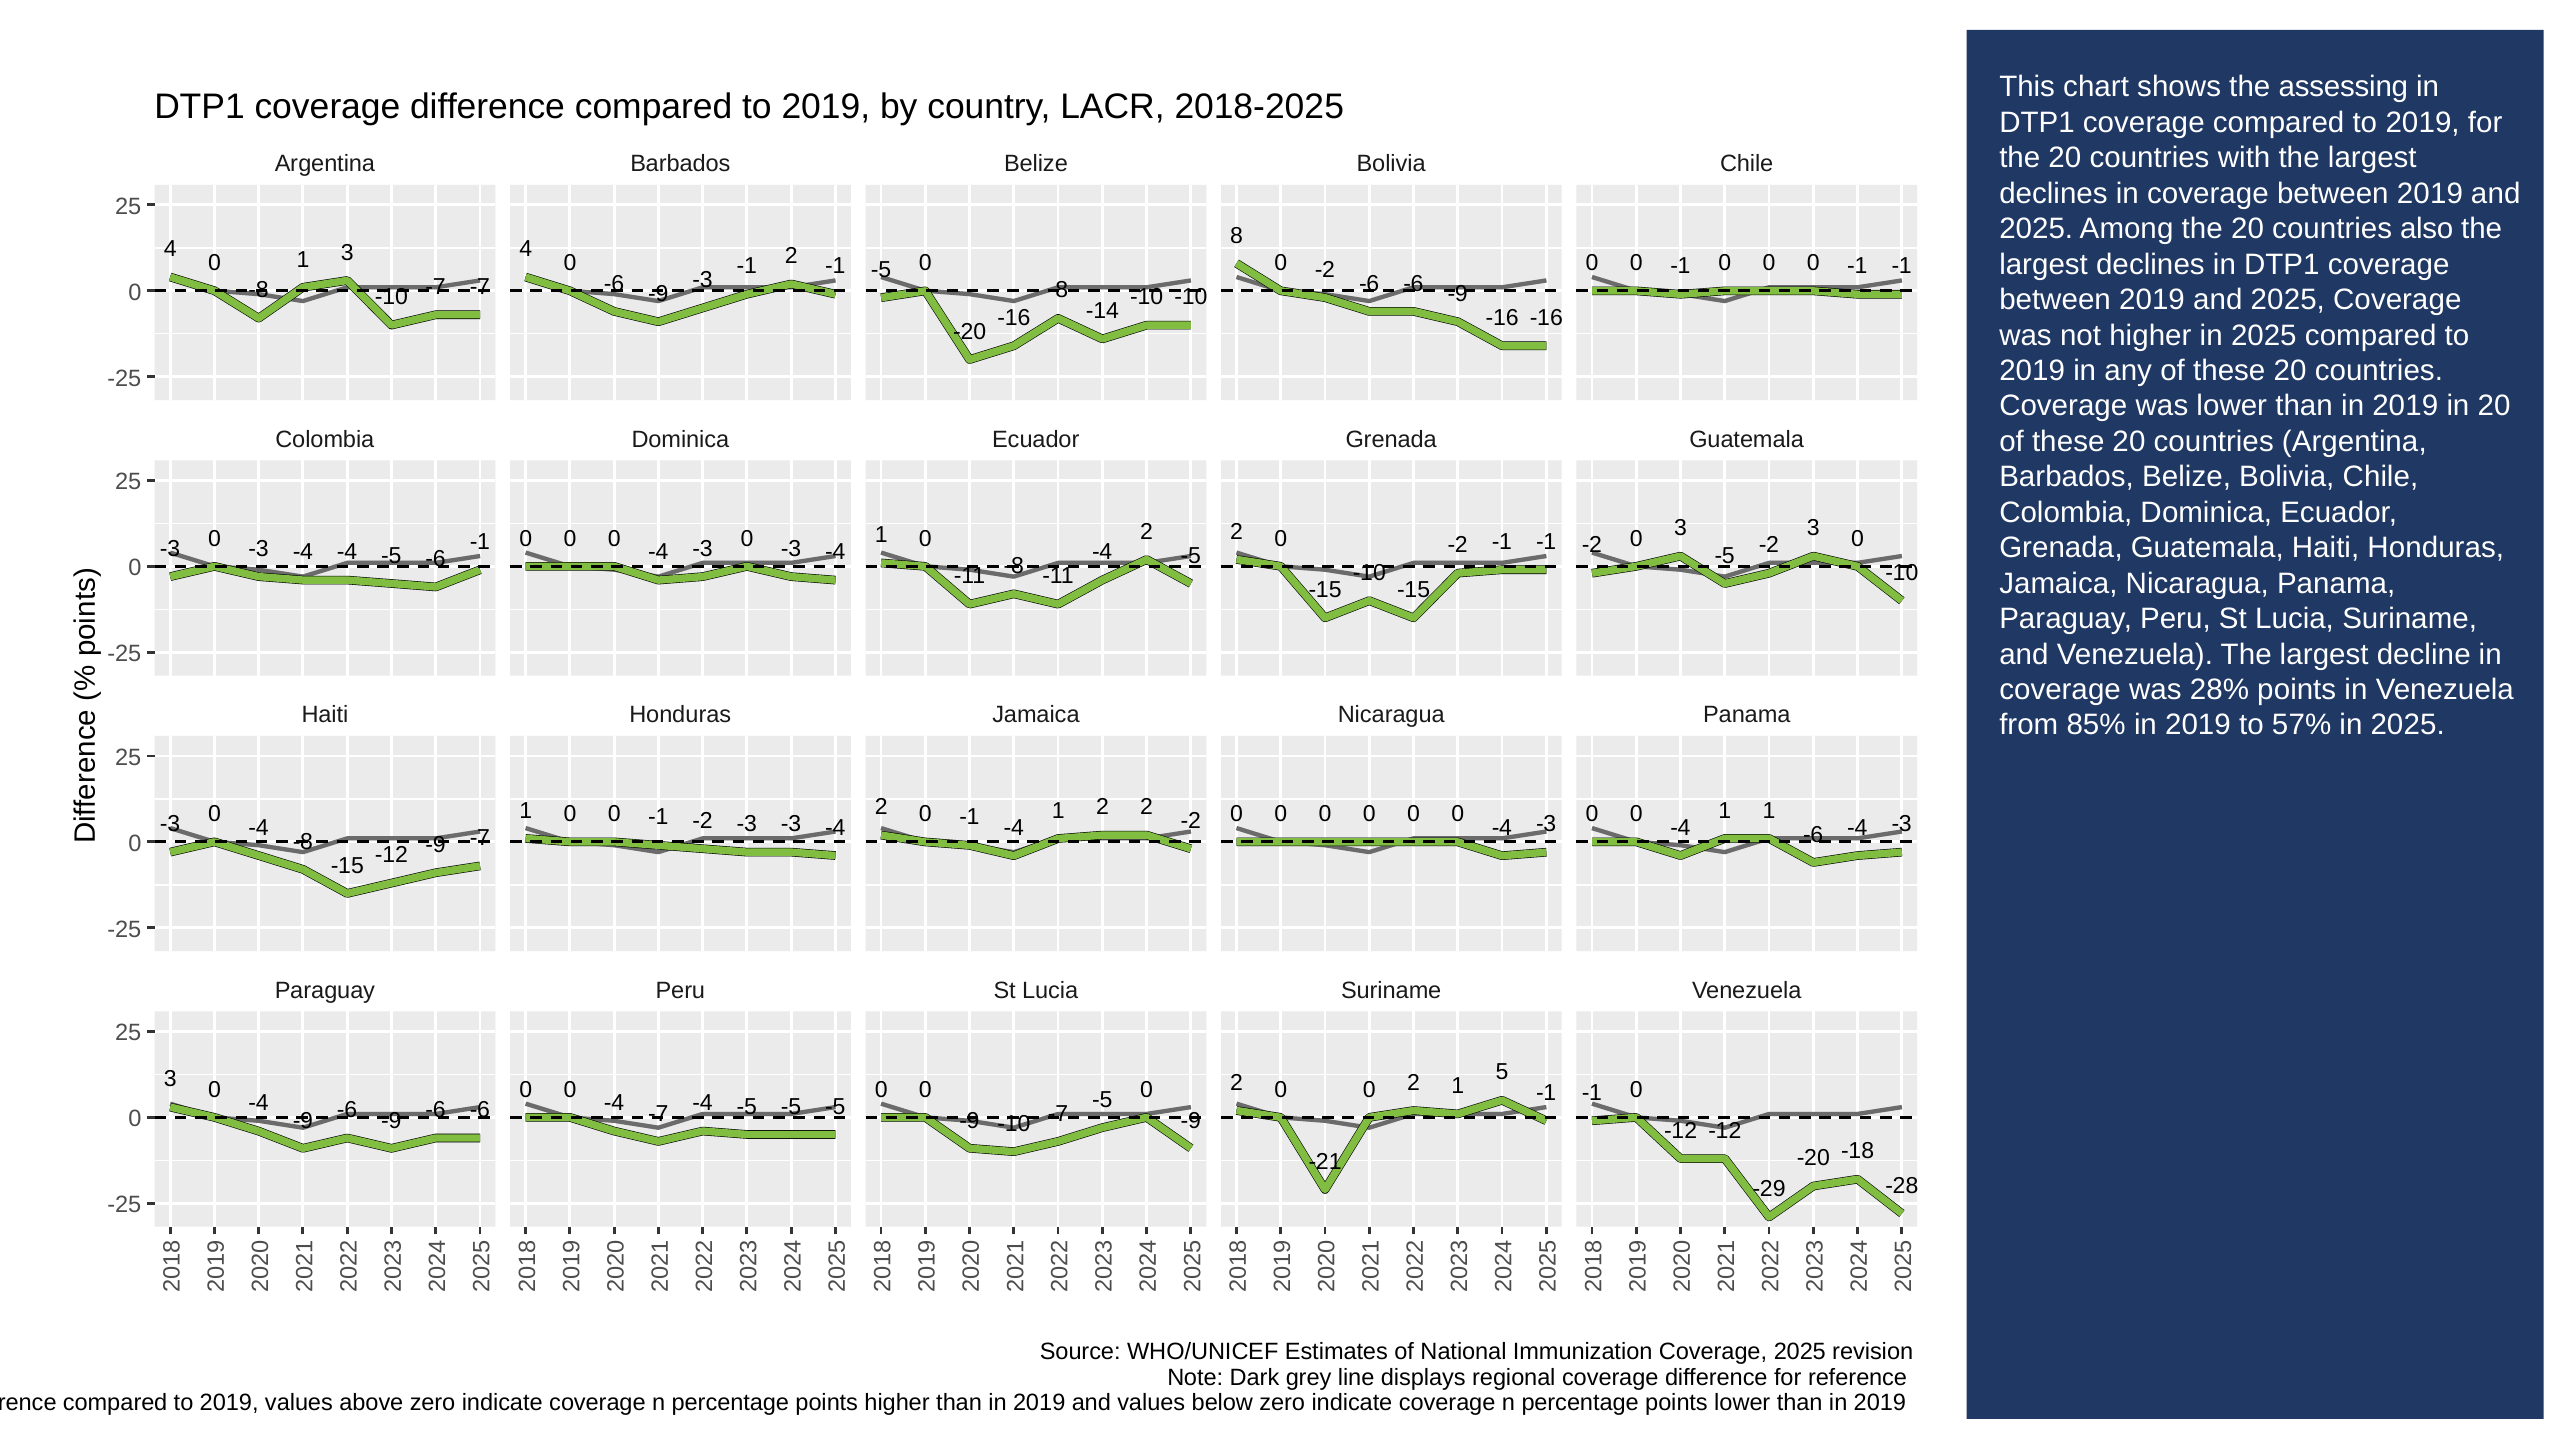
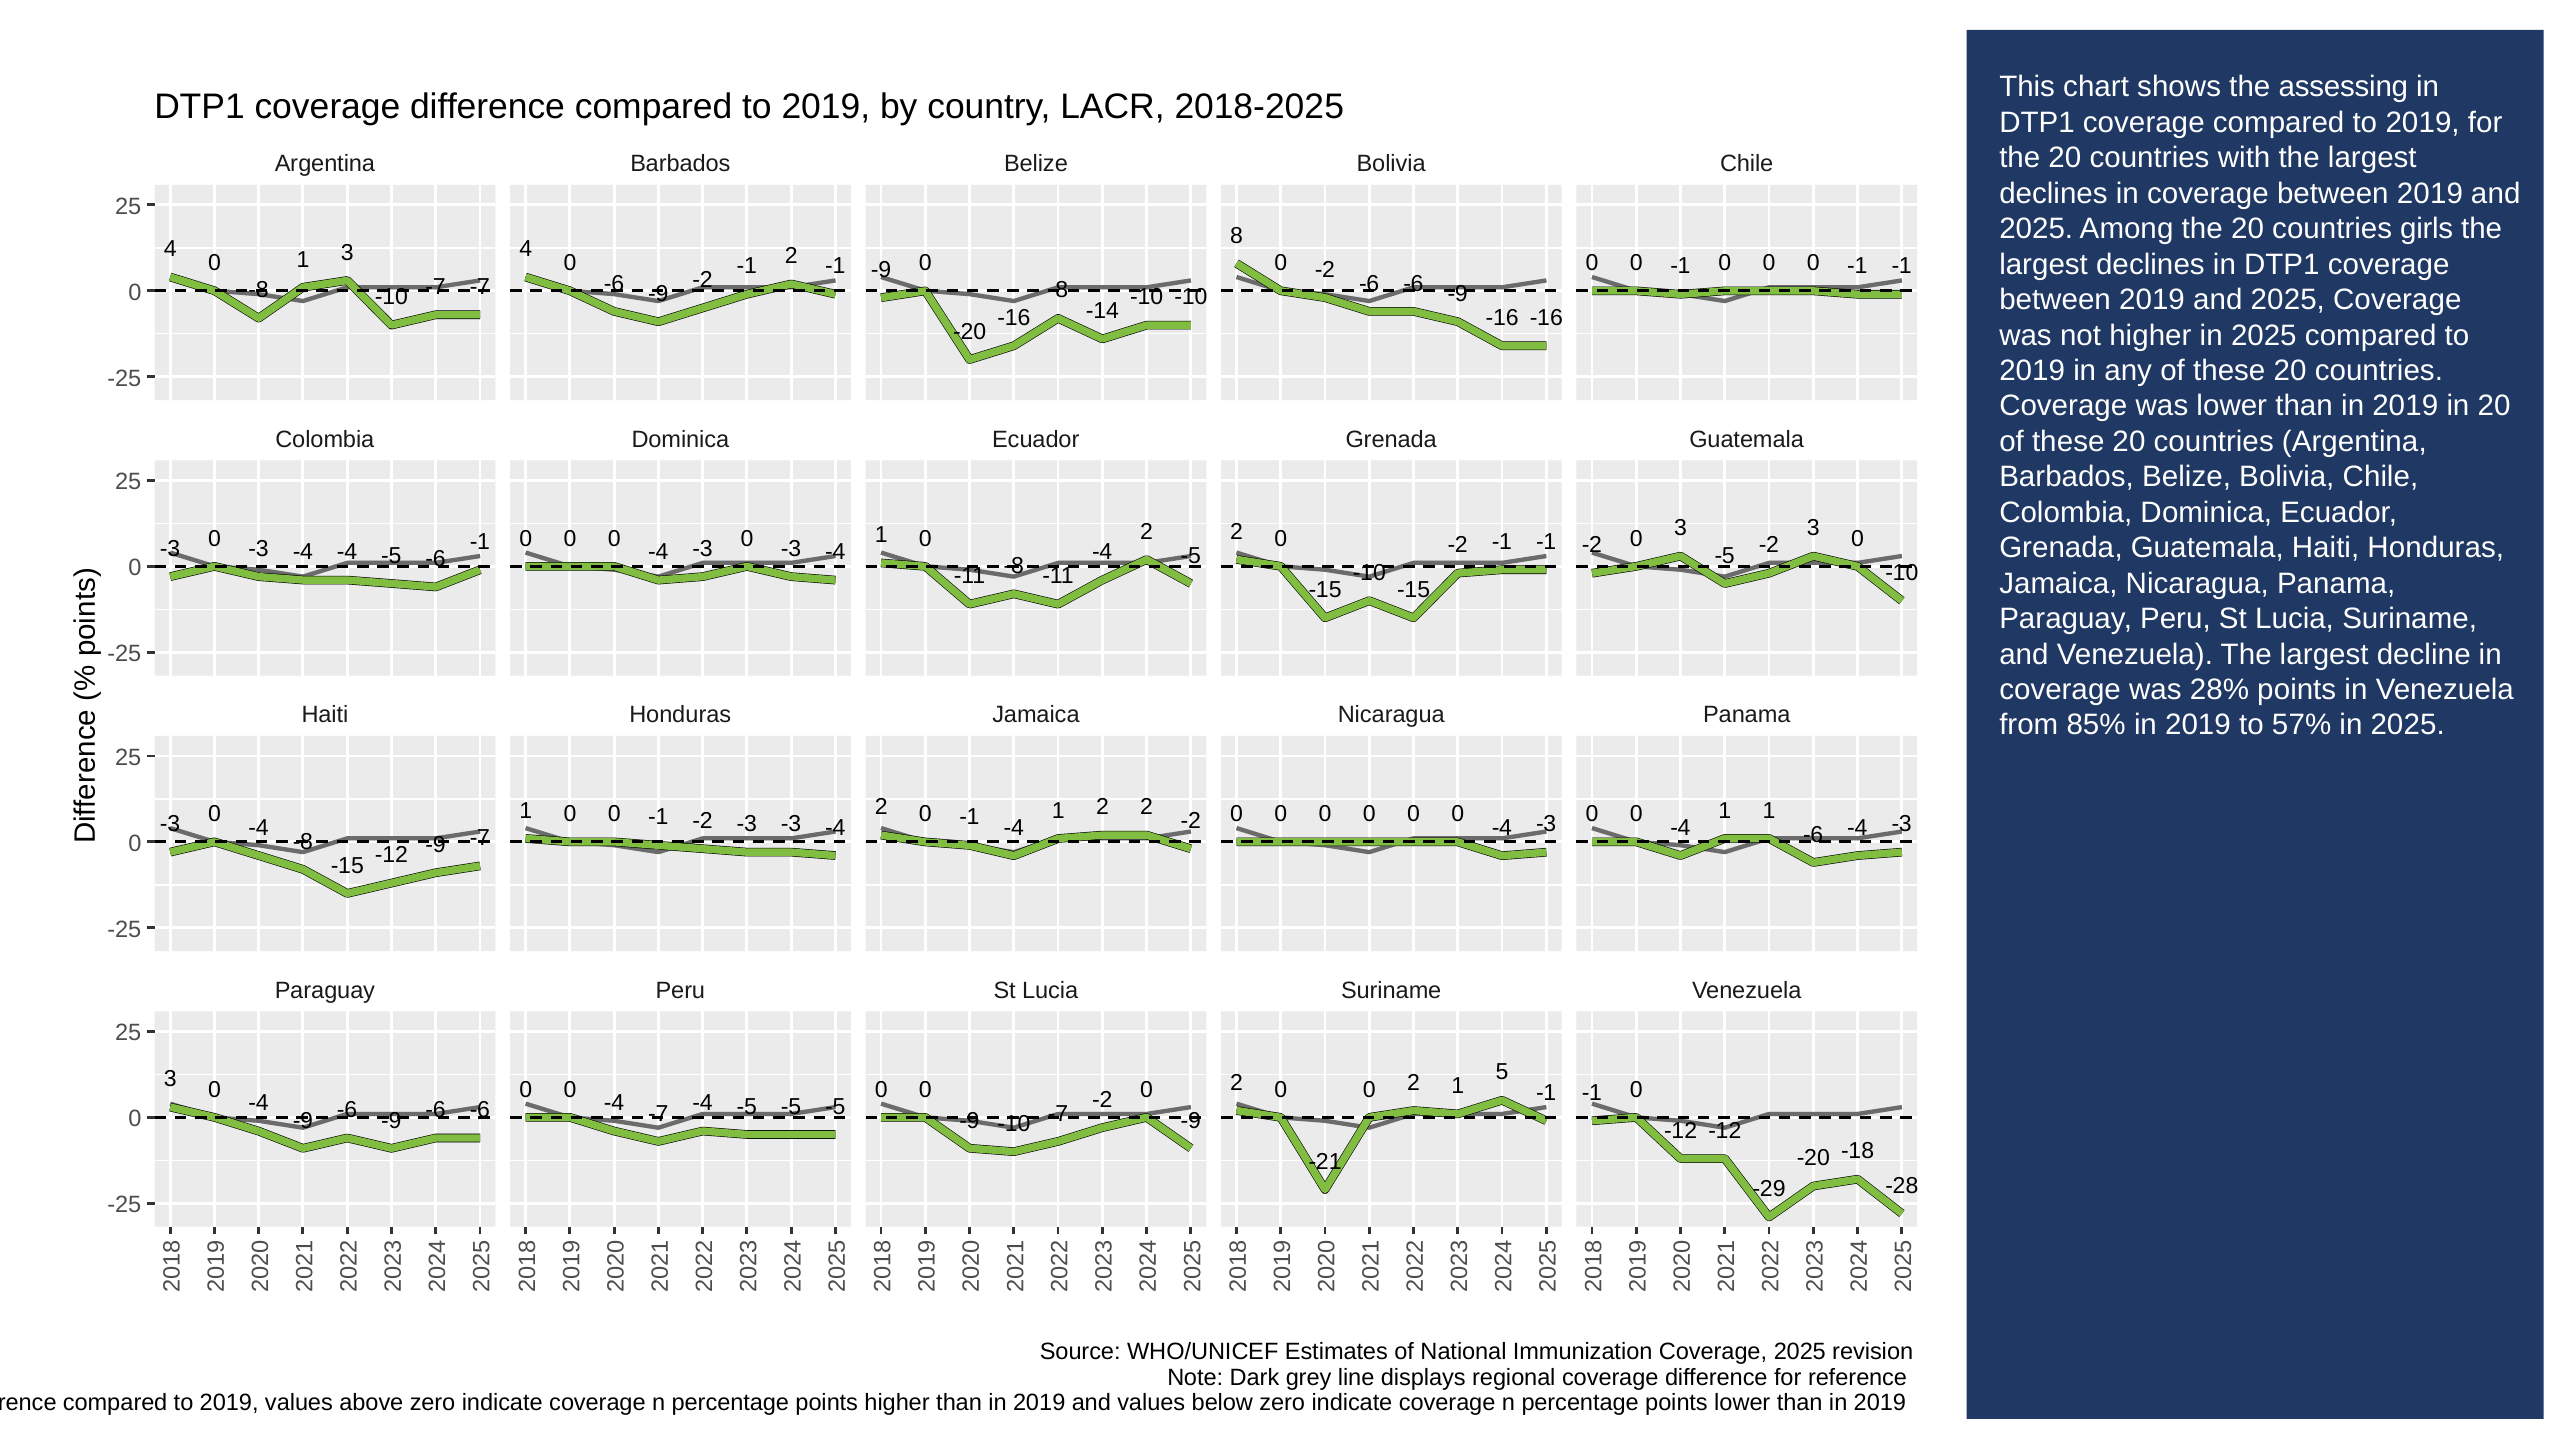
also: also -> girls
-5 at (881, 270): -5 -> -9
-3 at (703, 280): -3 -> -2
-5 at (1102, 1100): -5 -> -2
